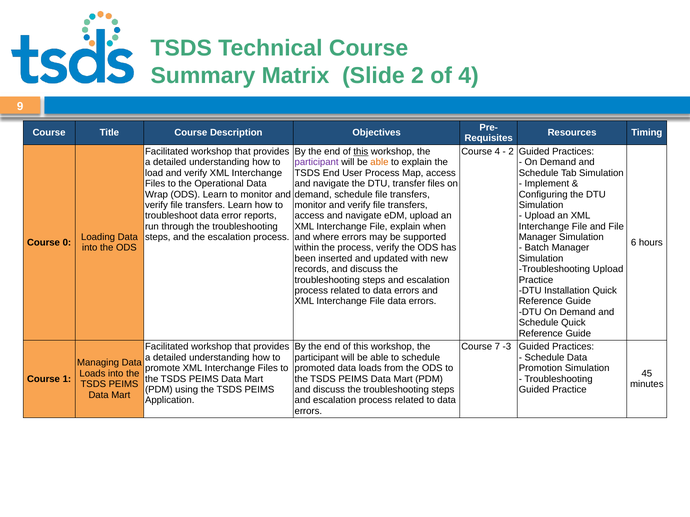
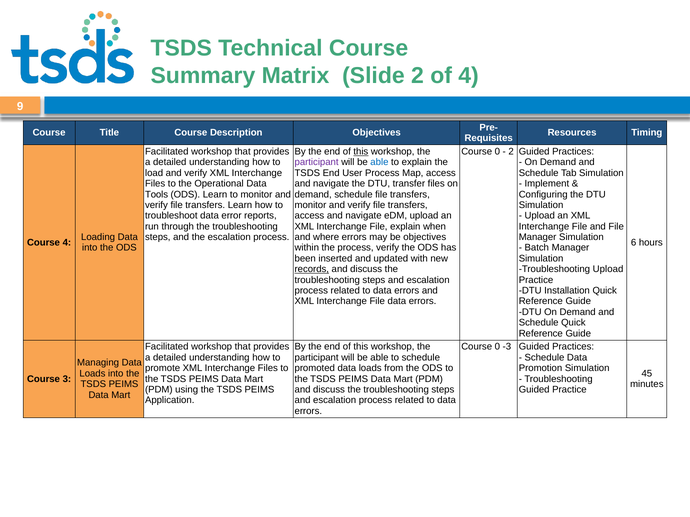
4 at (497, 152): 4 -> 0
able at (379, 162) colour: orange -> blue
Wrap: Wrap -> Tools
be supported: supported -> objectives
Course 0: 0 -> 4
records underline: none -> present
7 at (497, 347): 7 -> 0
1: 1 -> 3
